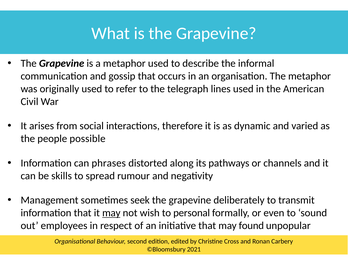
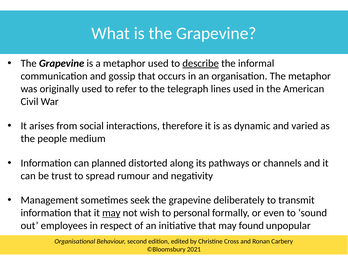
describe underline: none -> present
possible: possible -> medium
phrases: phrases -> planned
skills: skills -> trust
